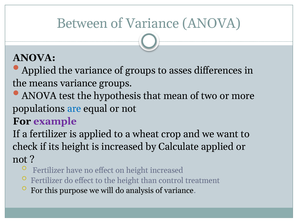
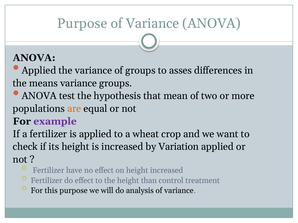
Between at (82, 23): Between -> Purpose
are colour: blue -> orange
Calculate: Calculate -> Variation
